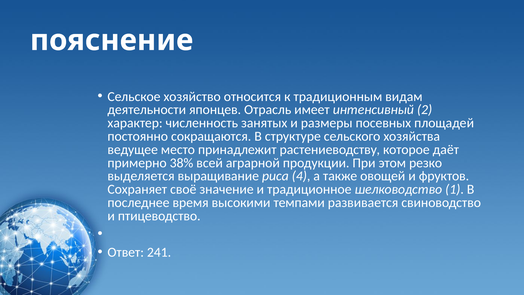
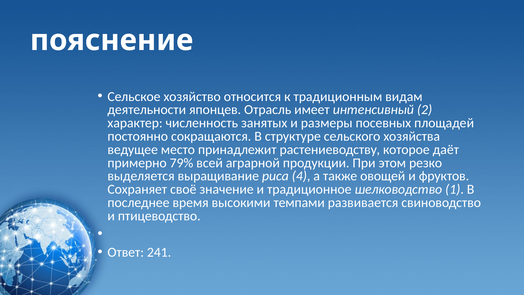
38%: 38% -> 79%
